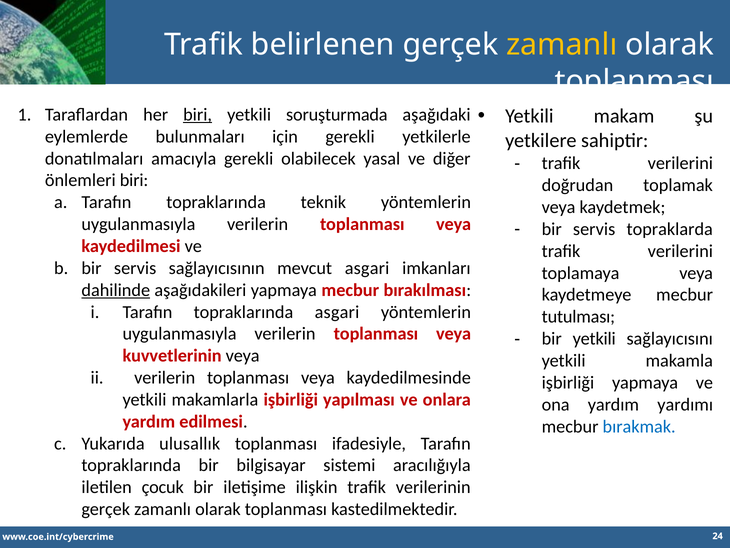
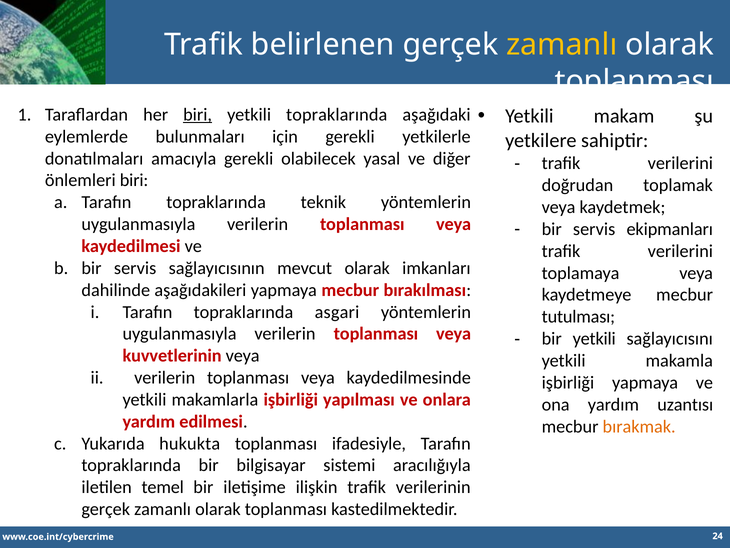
yetkili soruşturmada: soruşturmada -> topraklarında
topraklarda: topraklarda -> ekipmanları
mevcut asgari: asgari -> olarak
dahilinde underline: present -> none
yardımı: yardımı -> uzantısı
bırakmak colour: blue -> orange
ulusallık: ulusallık -> hukukta
çocuk: çocuk -> temel
